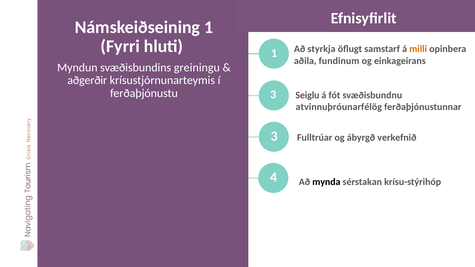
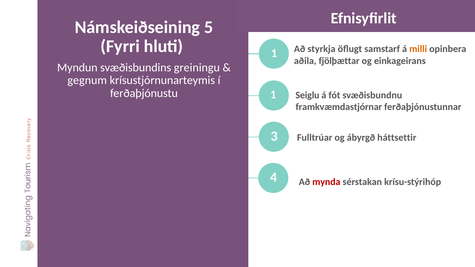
Námskeiðseining 1: 1 -> 5
fundinum: fundinum -> fjölþættar
aðgerðir: aðgerðir -> gegnum
ferðaþjónustu 3: 3 -> 1
atvinnuþróunarfélög: atvinnuþróunarfélög -> framkvæmdastjórnar
verkefnið: verkefnið -> háttsettir
mynda colour: black -> red
